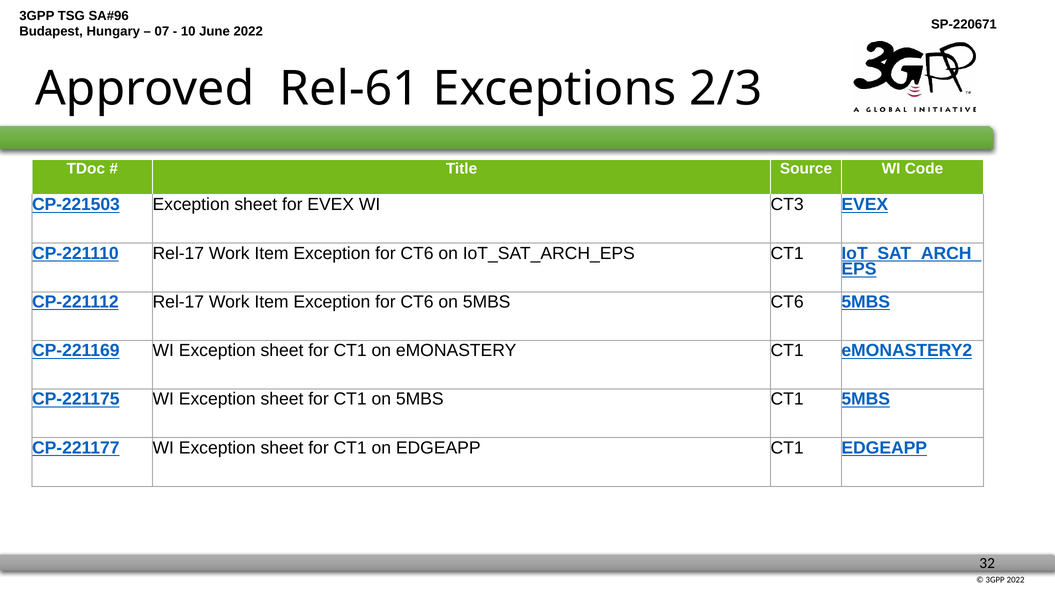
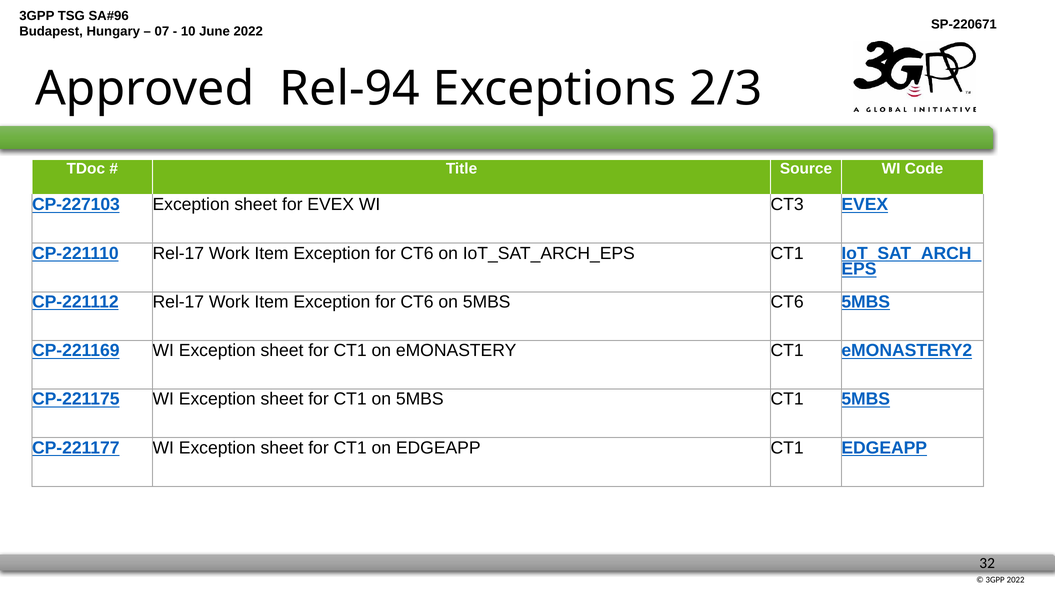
Rel-61: Rel-61 -> Rel-94
CP-221503: CP-221503 -> CP-227103
